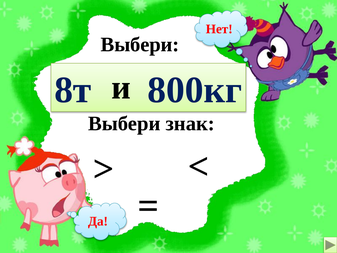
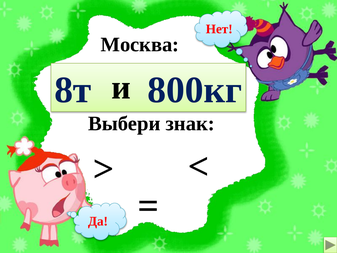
Выбери at (140, 44): Выбери -> Москва
